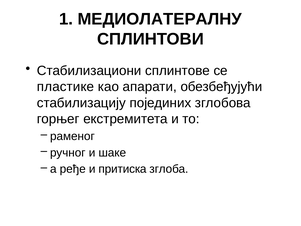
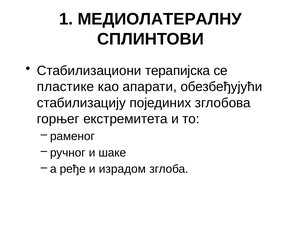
сплинтове: сплинтове -> терапијска
притиска: притиска -> израдом
